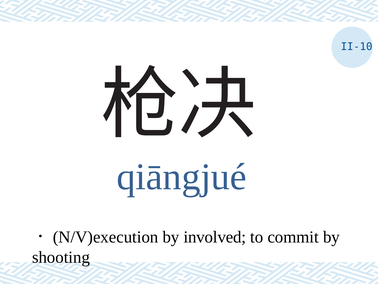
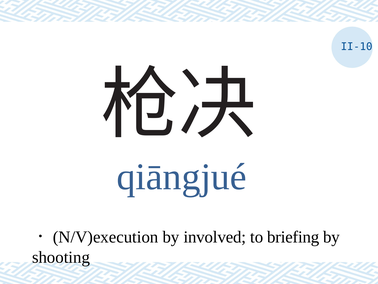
commit: commit -> briefing
